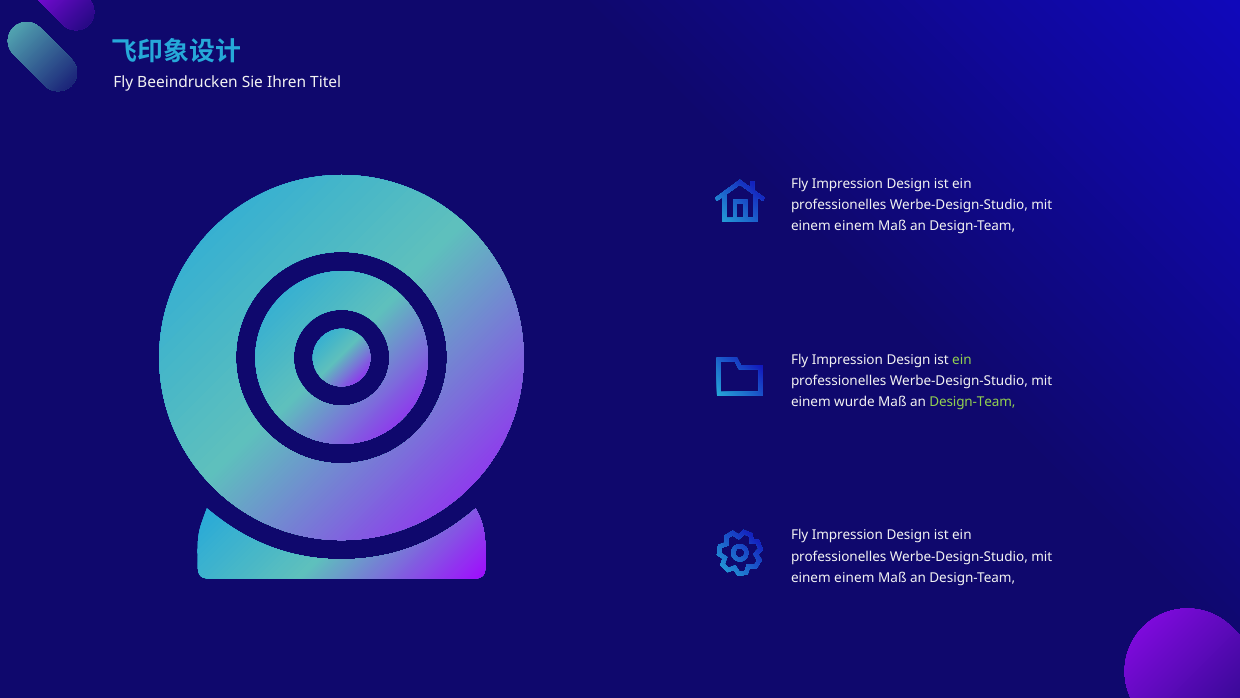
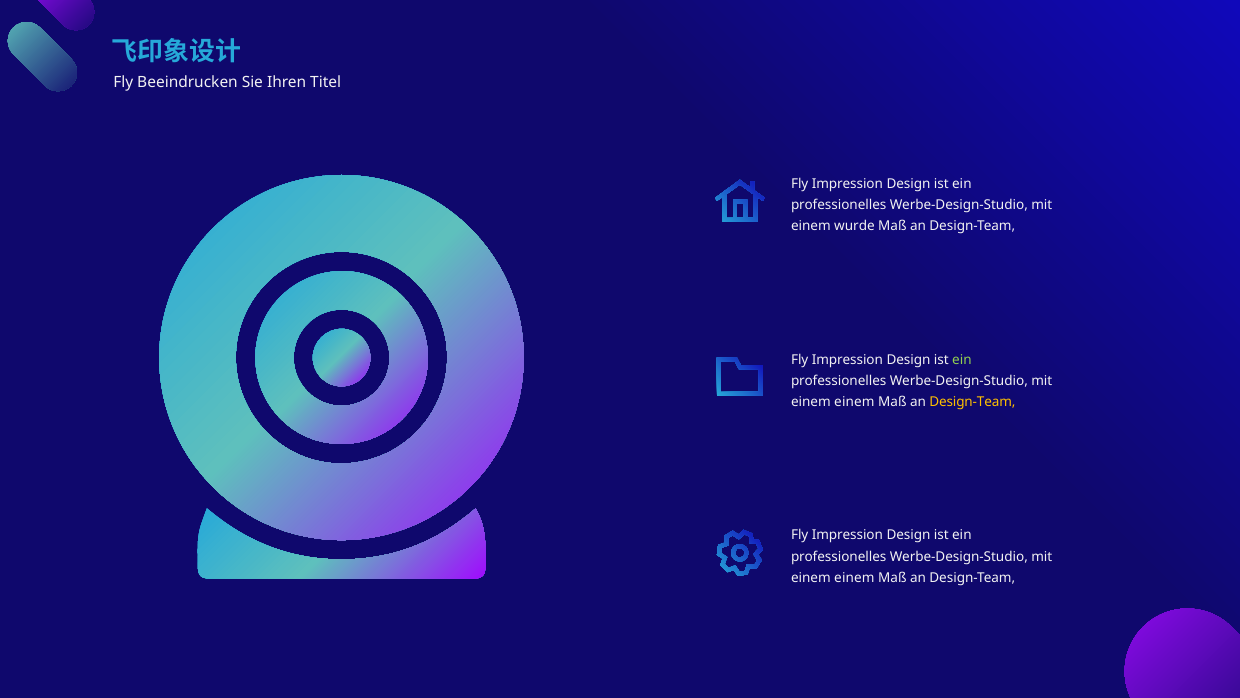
einem at (854, 226): einem -> wurde
wurde at (854, 402): wurde -> einem
Design-Team at (972, 402) colour: light green -> yellow
